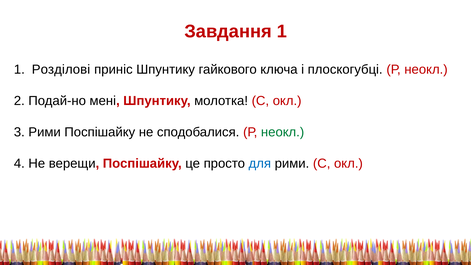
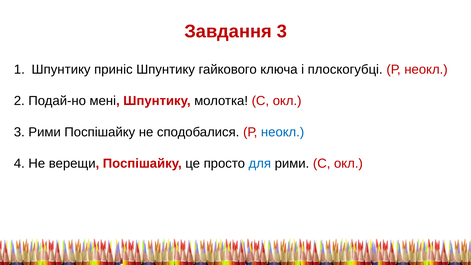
Завдання 1: 1 -> 3
Розділові at (61, 69): Розділові -> Шпунтику
неокл at (283, 132) colour: green -> blue
